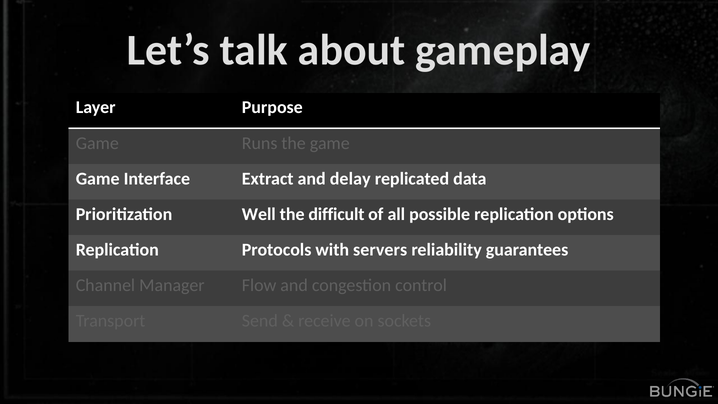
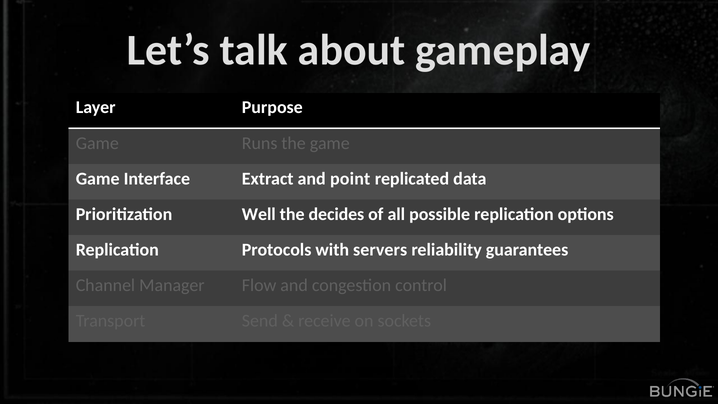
delay: delay -> point
difficult: difficult -> decides
